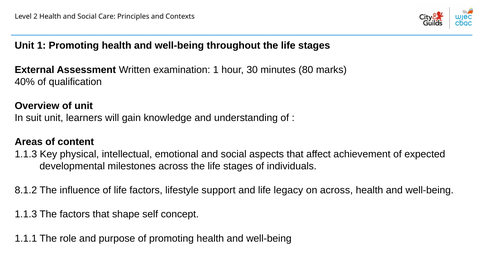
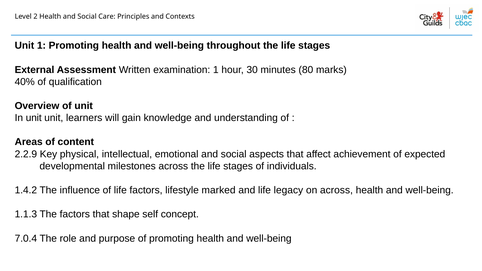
In suit: suit -> unit
1.1.3 at (26, 154): 1.1.3 -> 2.2.9
8.1.2: 8.1.2 -> 1.4.2
support: support -> marked
1.1.1: 1.1.1 -> 7.0.4
